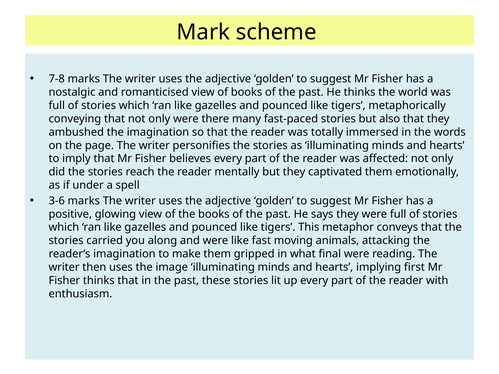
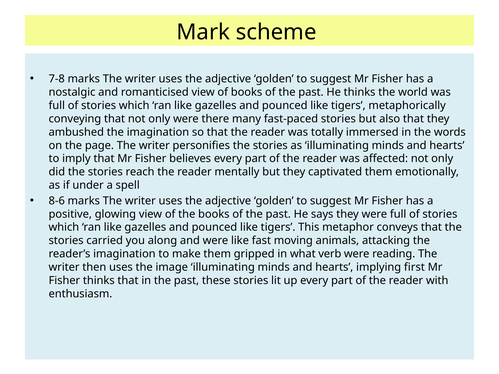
3-6: 3-6 -> 8-6
final: final -> verb
